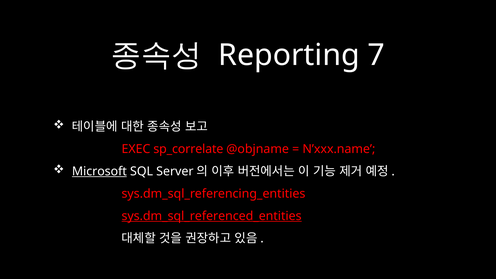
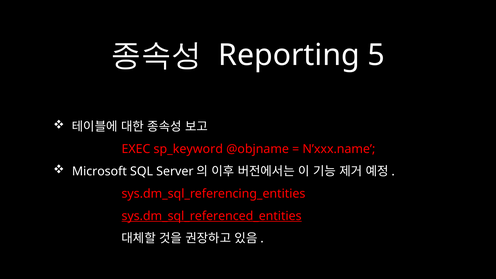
7: 7 -> 5
sp_correlate: sp_correlate -> sp_keyword
Microsoft underline: present -> none
